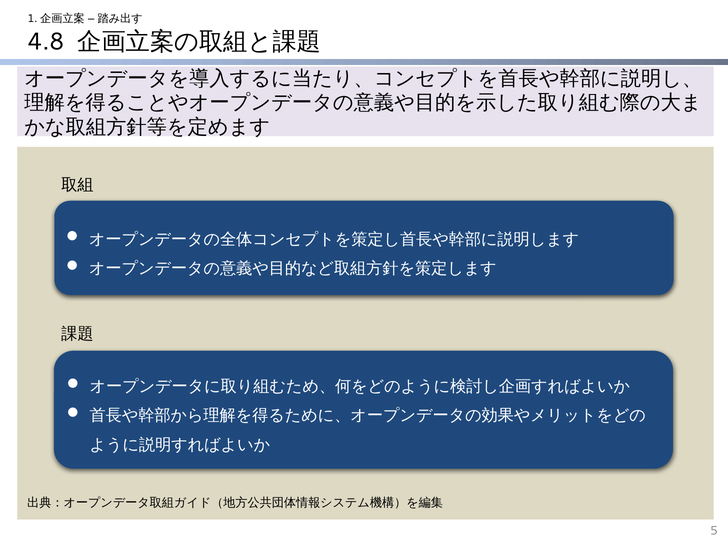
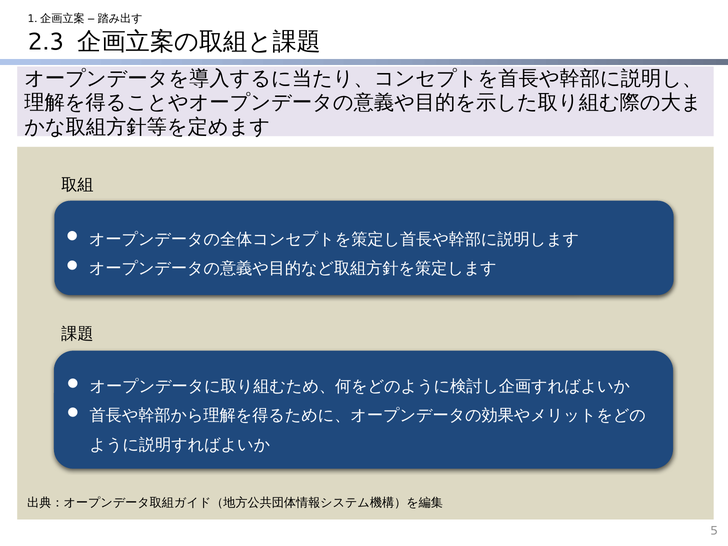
4.8: 4.8 -> 2.3
